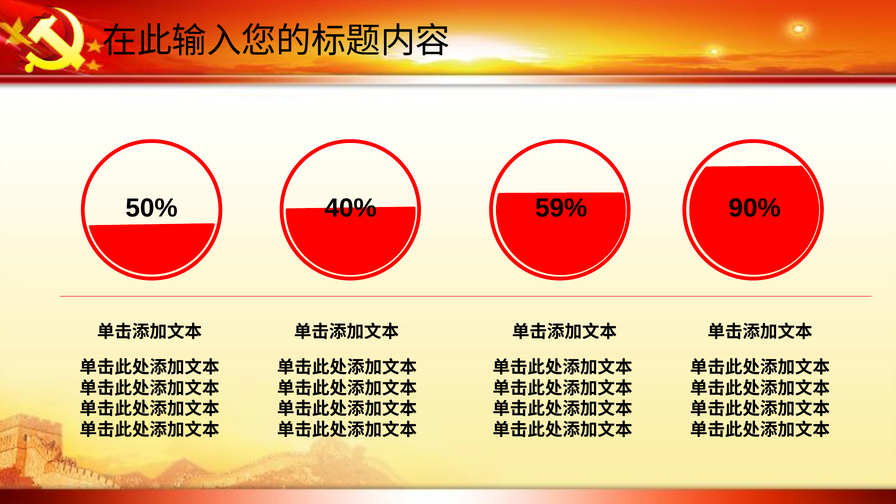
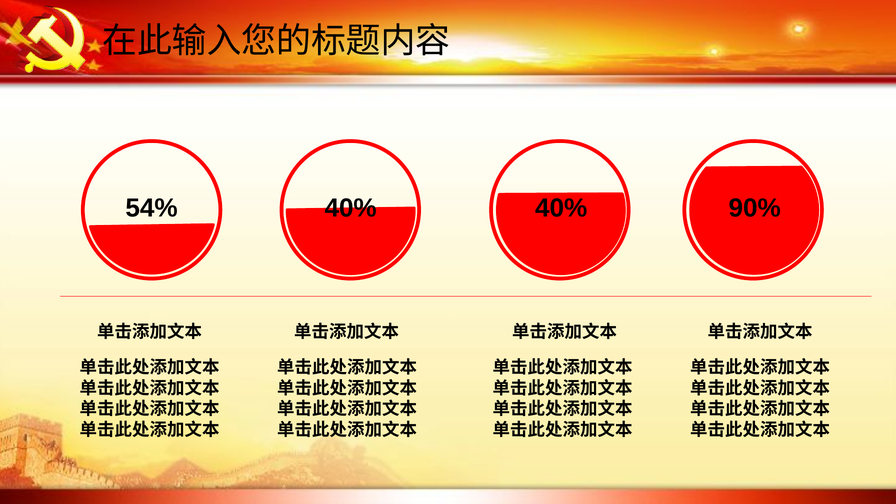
50%: 50% -> 54%
40% 59%: 59% -> 40%
